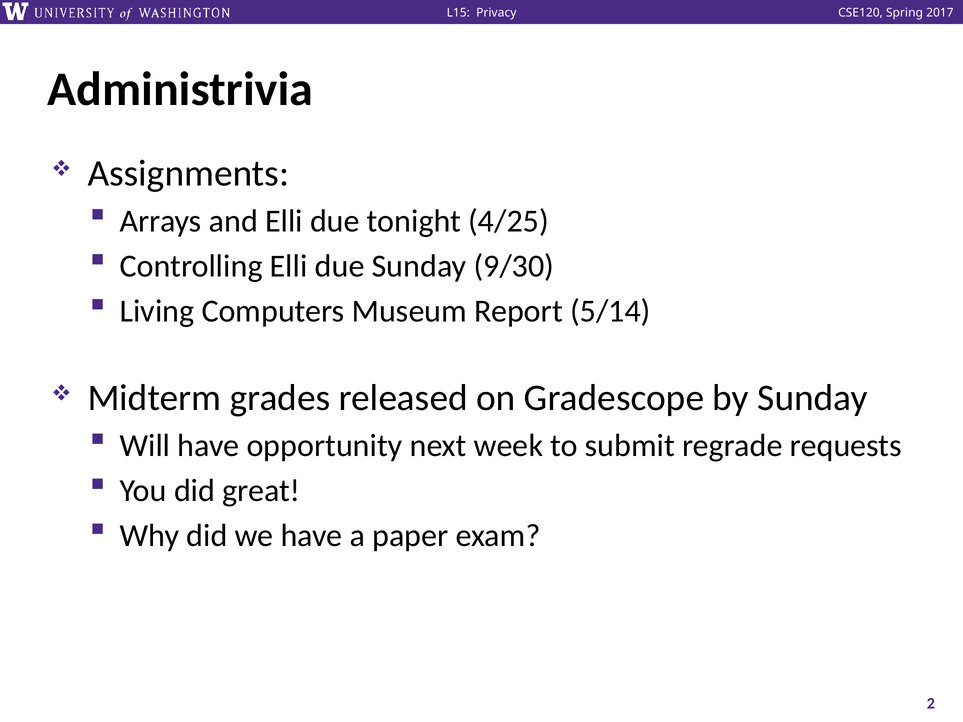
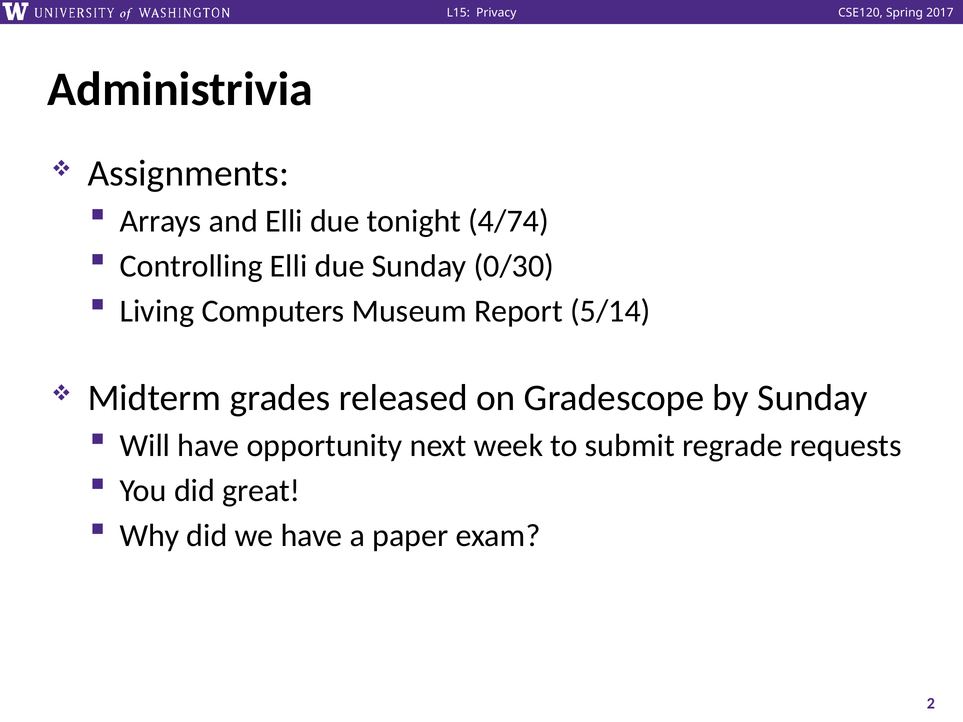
4/25: 4/25 -> 4/74
9/30: 9/30 -> 0/30
